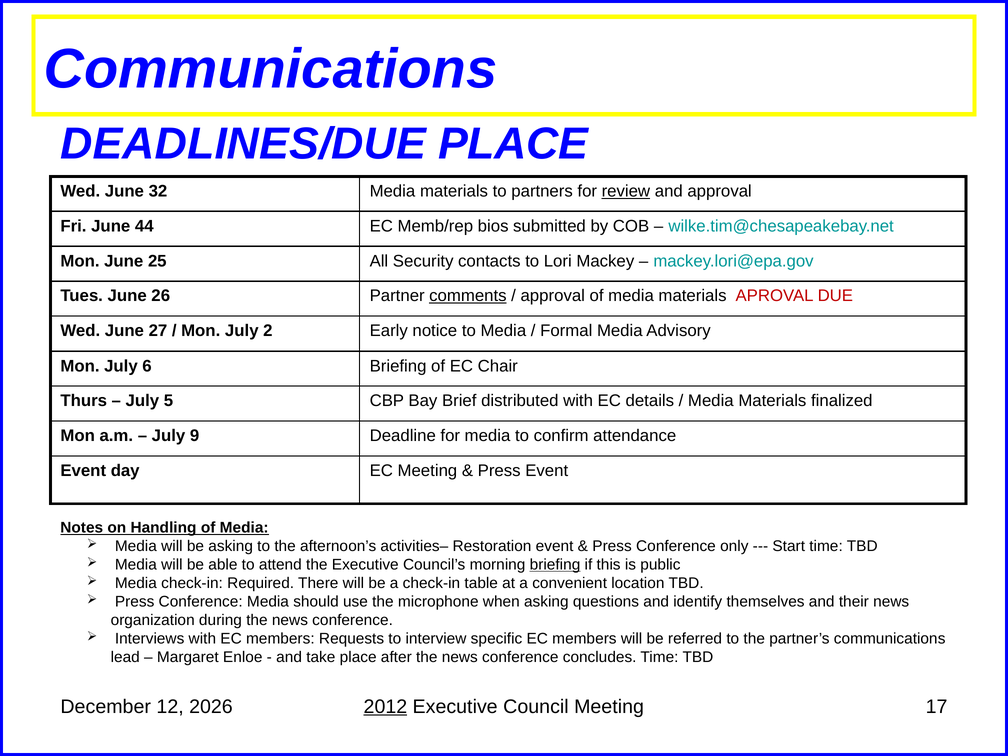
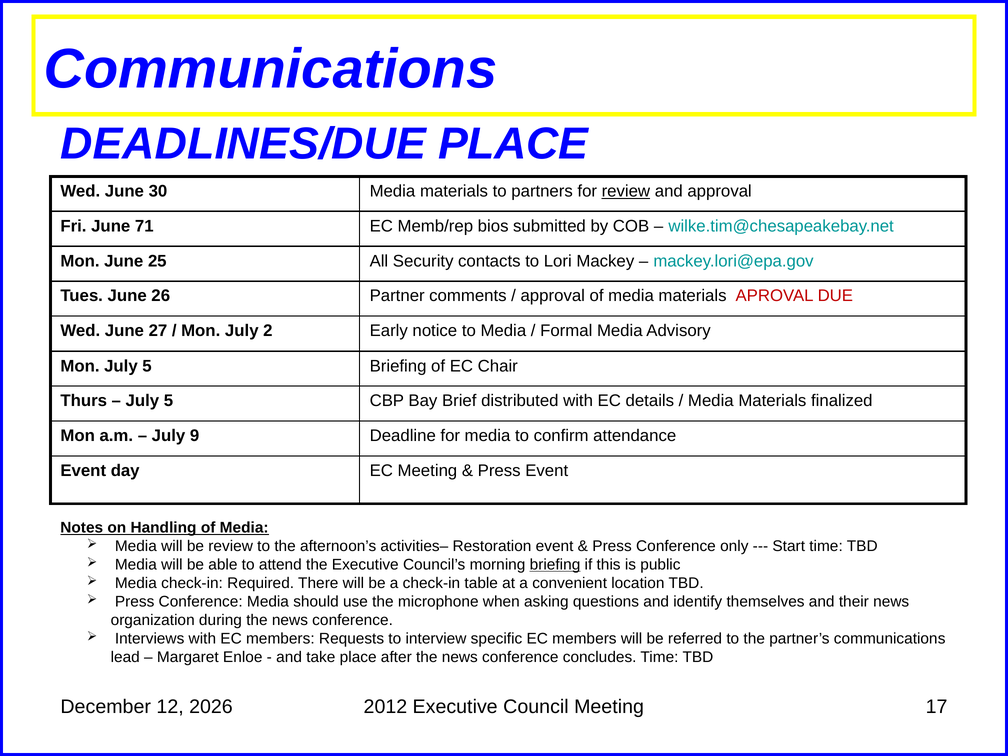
32: 32 -> 30
44: 44 -> 71
comments underline: present -> none
Mon July 6: 6 -> 5
be asking: asking -> review
2012 underline: present -> none
